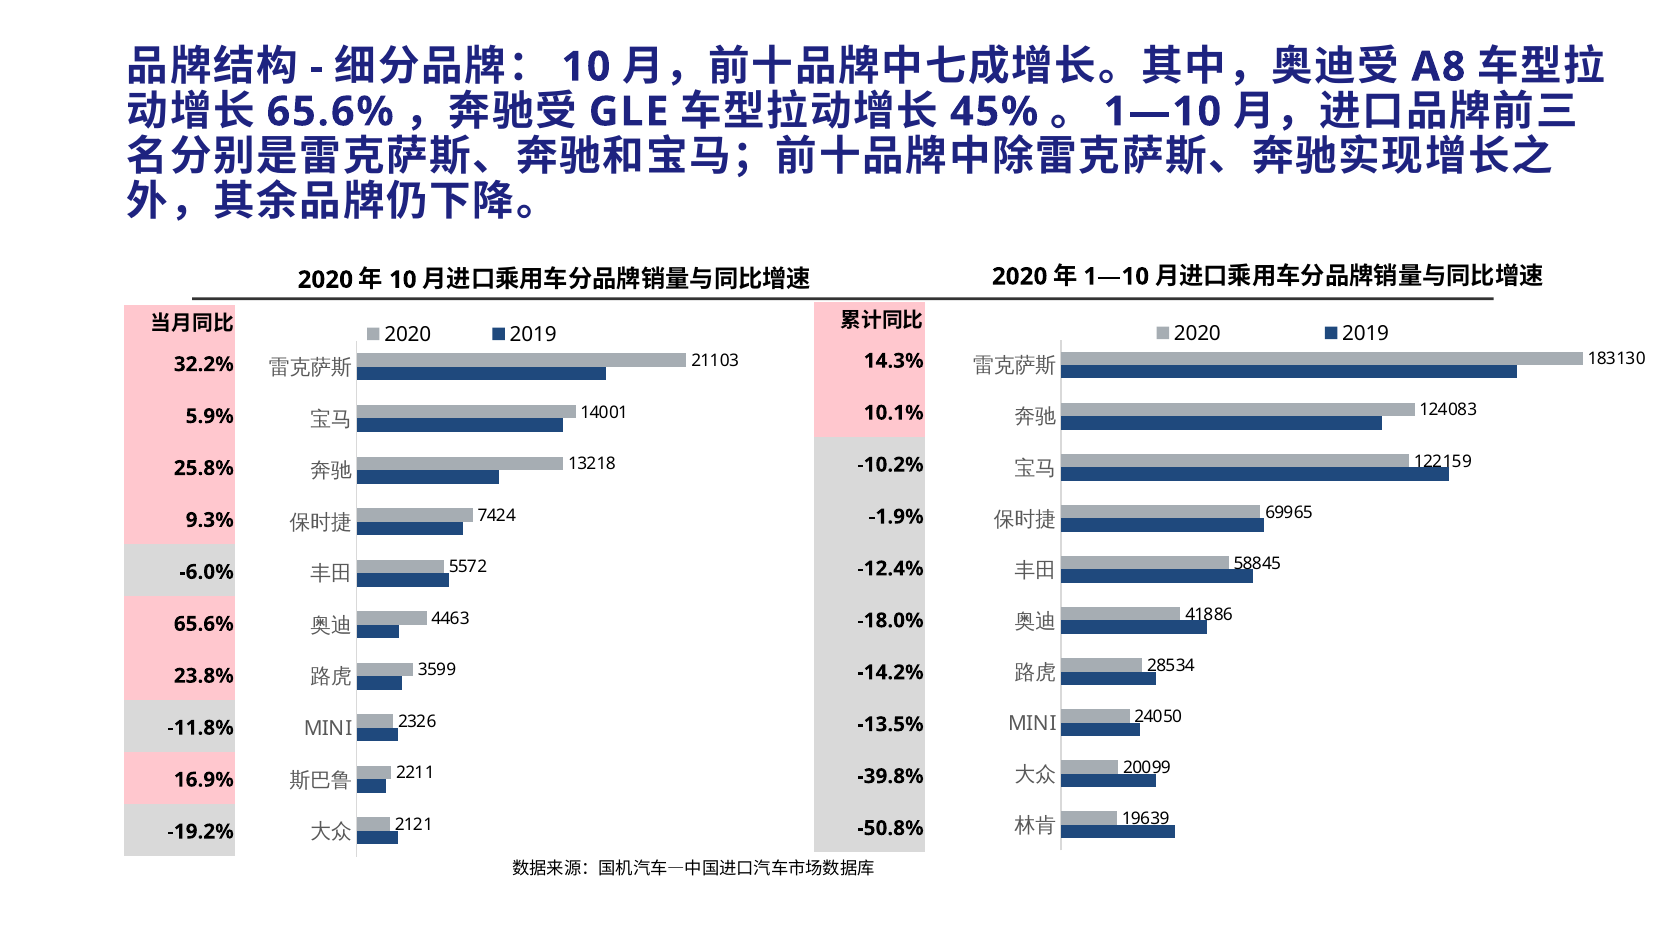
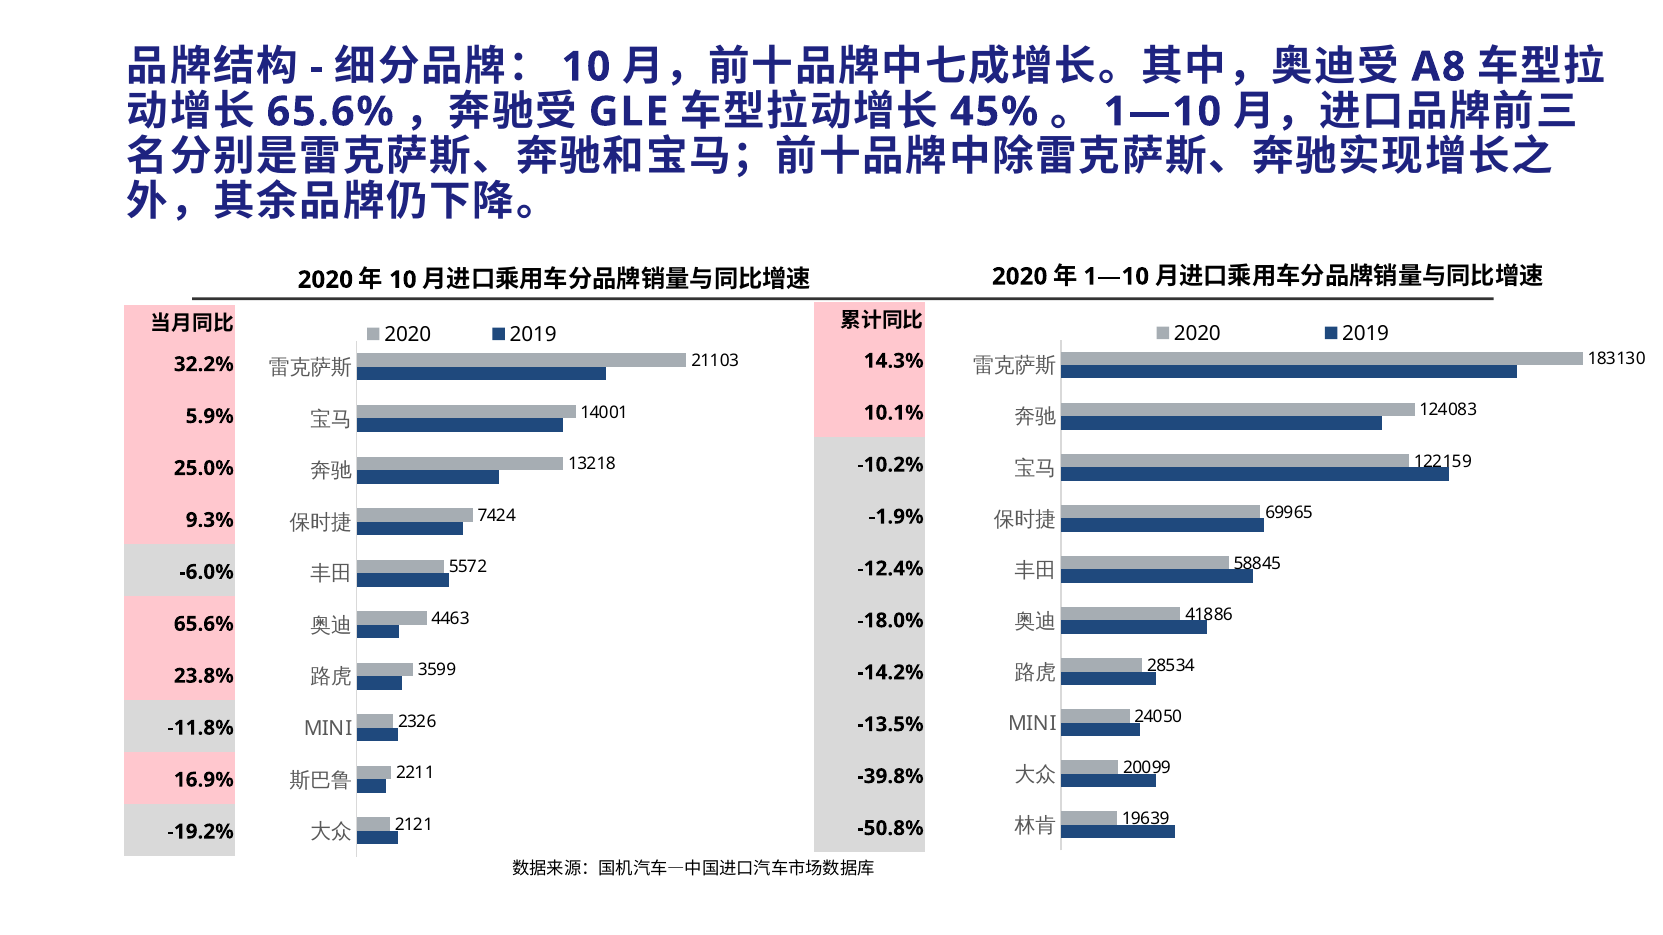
25.8%: 25.8% -> 25.0%
